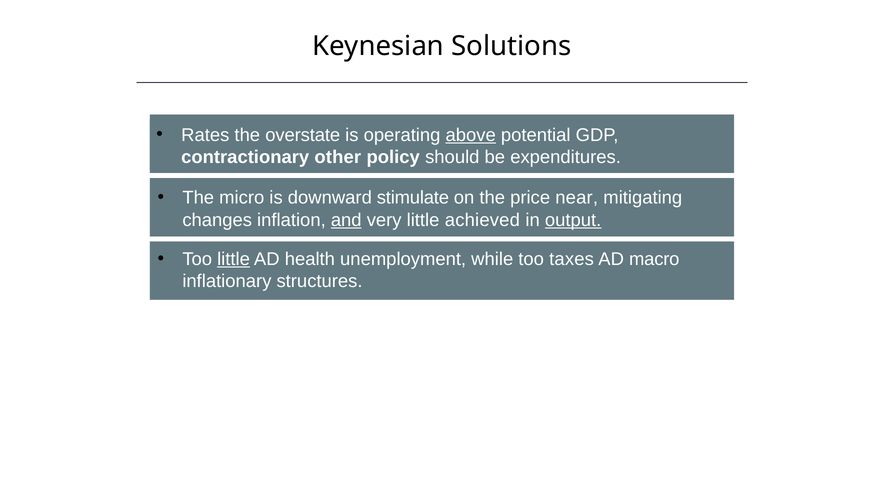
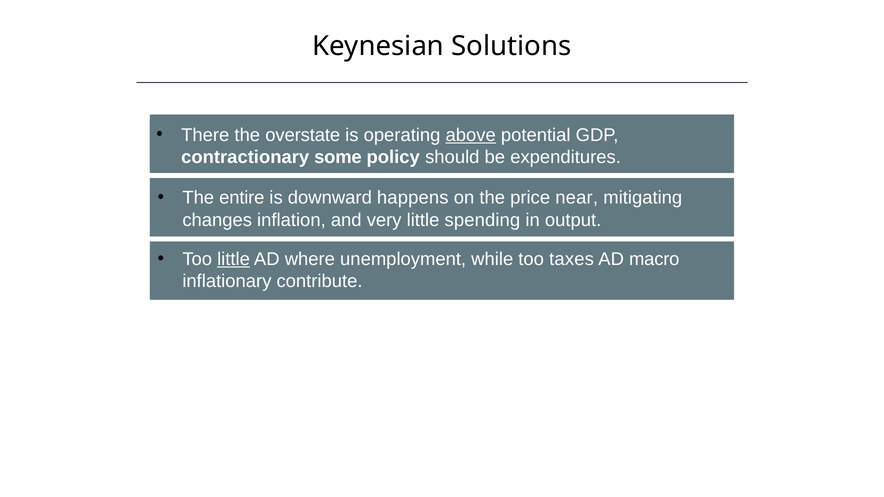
Rates: Rates -> There
other: other -> some
micro: micro -> entire
stimulate: stimulate -> happens
and underline: present -> none
achieved: achieved -> spending
output underline: present -> none
health: health -> where
structures: structures -> contribute
